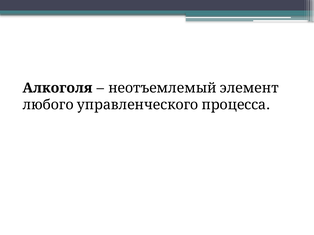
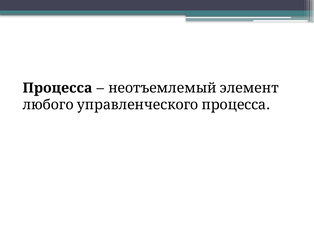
Алкоголя: Алкоголя -> Процесса
